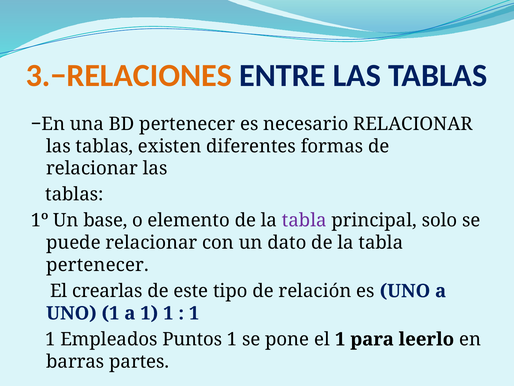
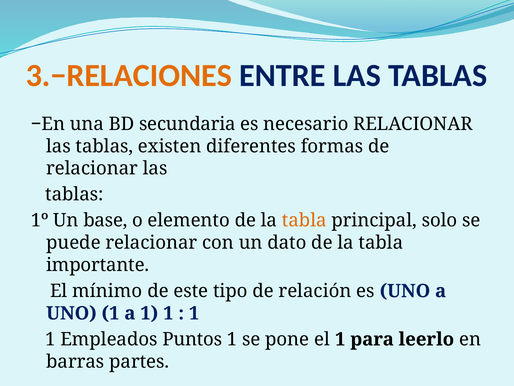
BD pertenecer: pertenecer -> secundaria
tabla at (304, 220) colour: purple -> orange
pertenecer at (97, 265): pertenecer -> importante
crearlas: crearlas -> mínimo
